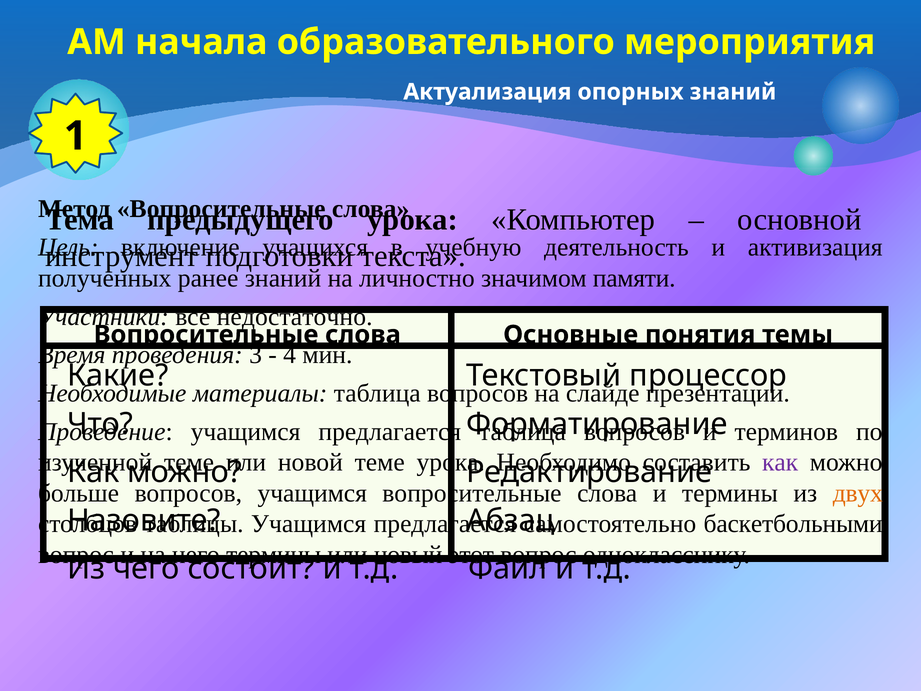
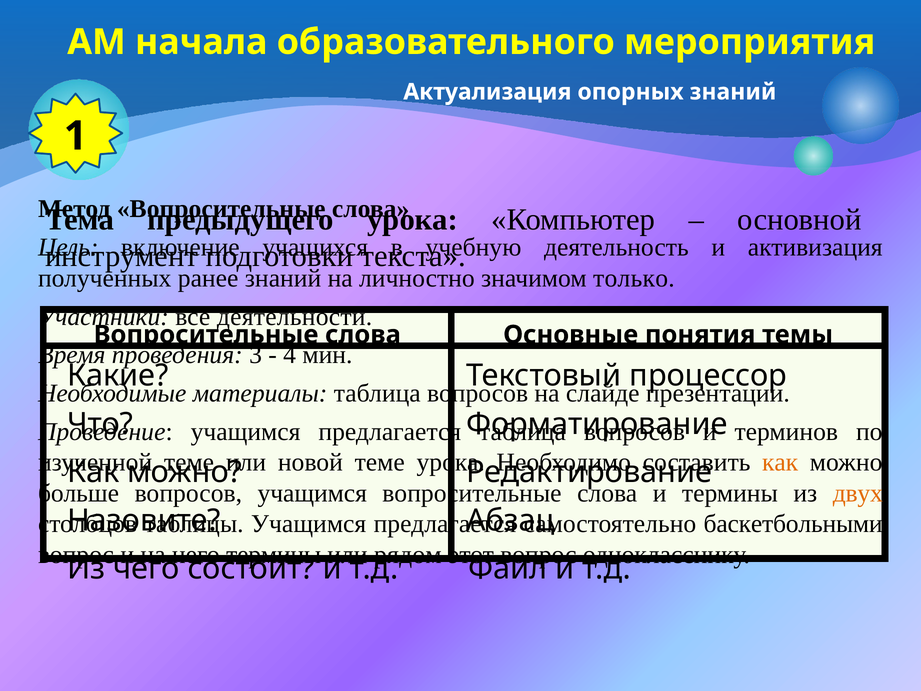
памяти: памяти -> только
недостаточно: недостаточно -> деятельности
как at (780, 462) colour: purple -> orange
новый: новый -> рядом
